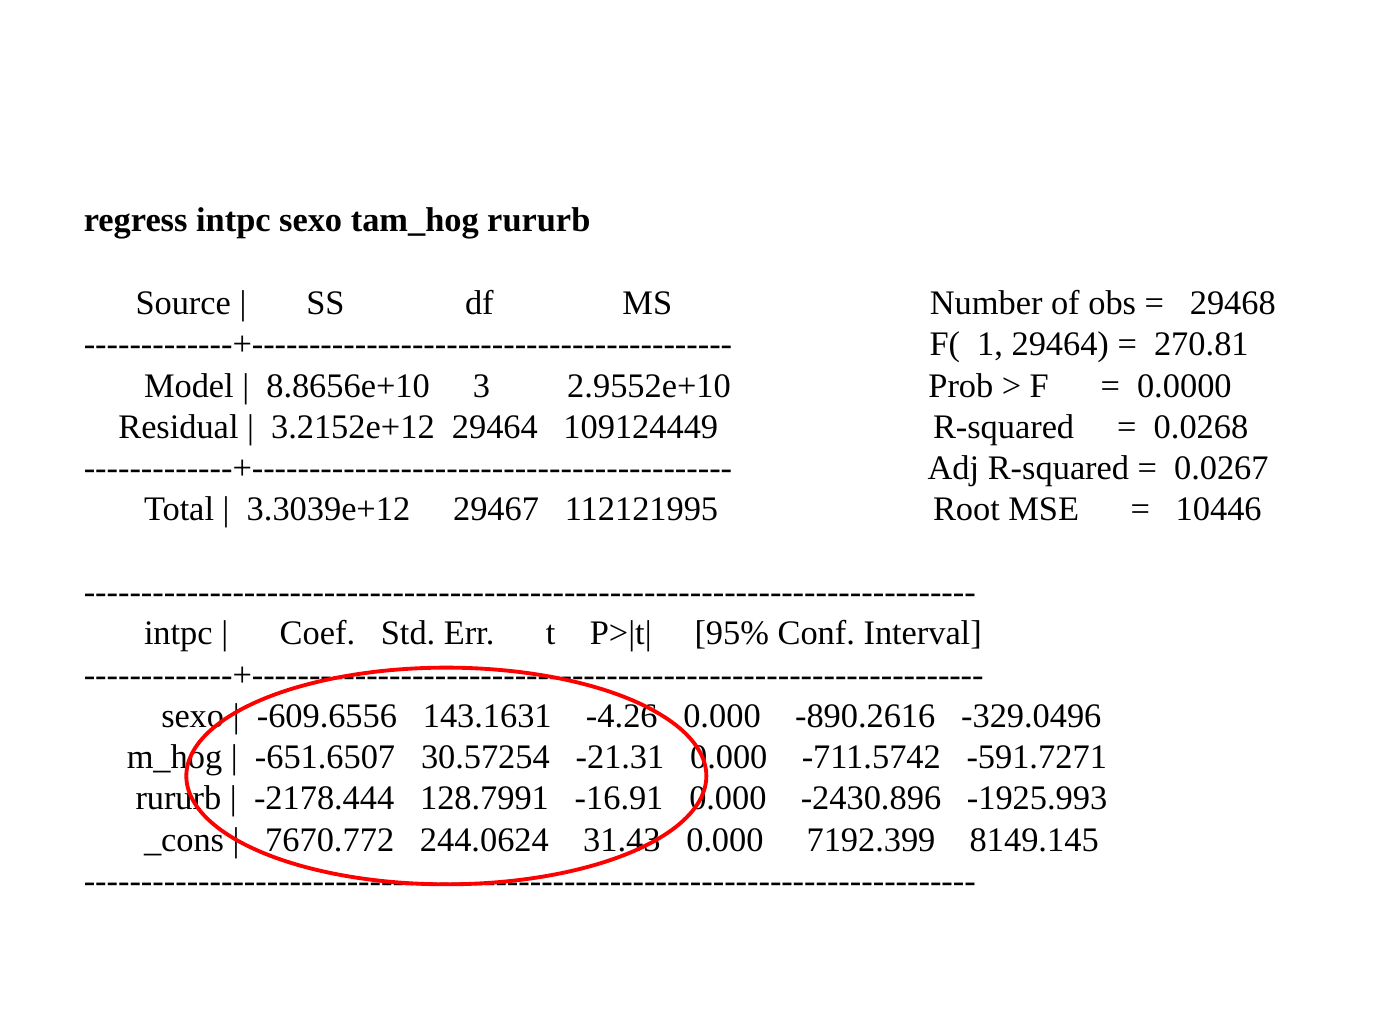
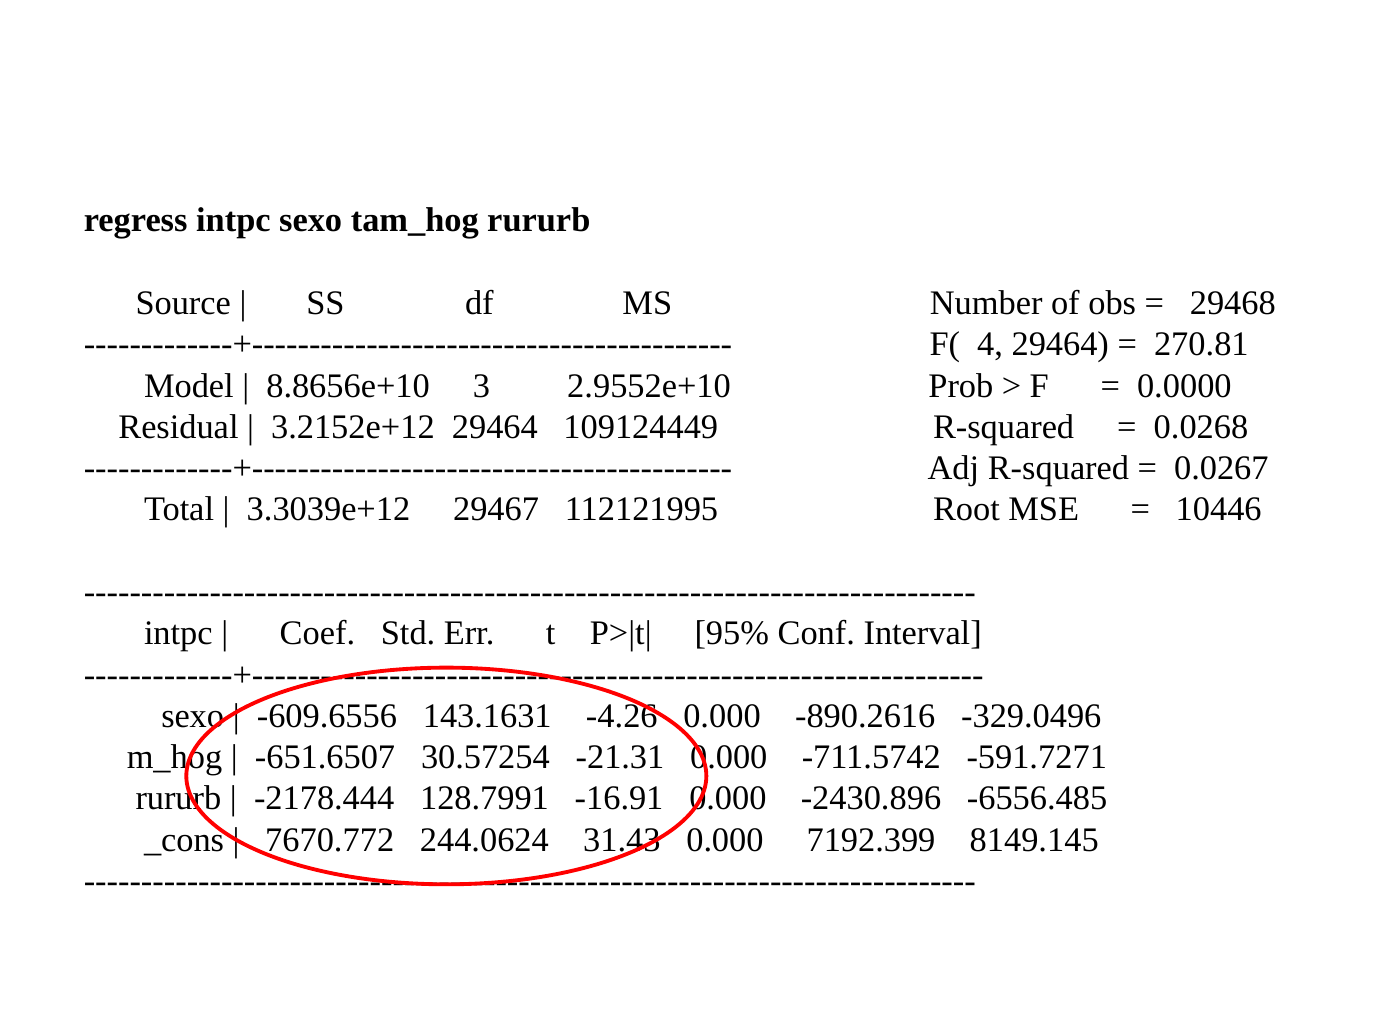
1: 1 -> 4
-1925.993: -1925.993 -> -6556.485
